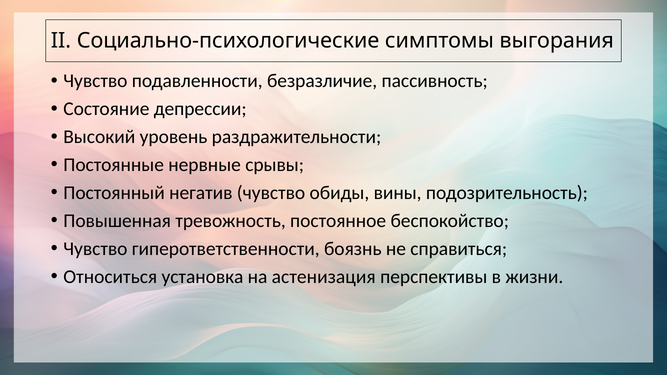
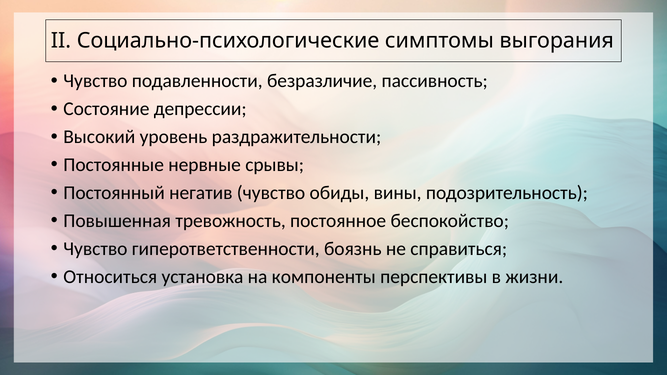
астенизация: астенизация -> компоненты
